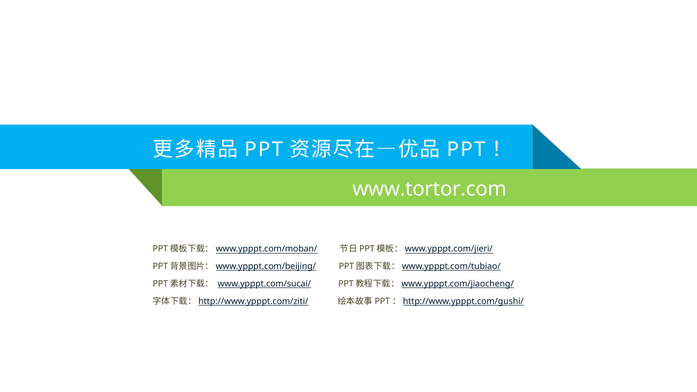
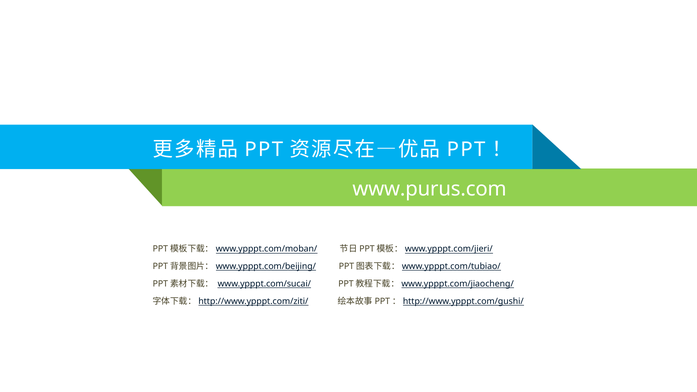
www.tortor.com: www.tortor.com -> www.purus.com
